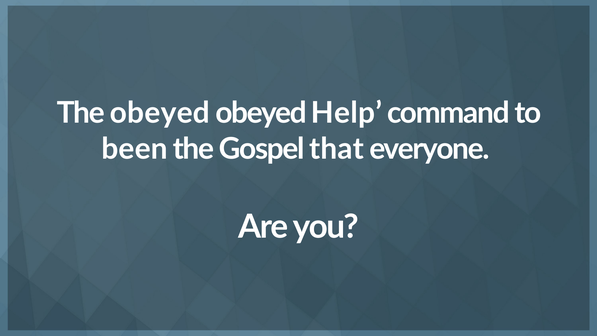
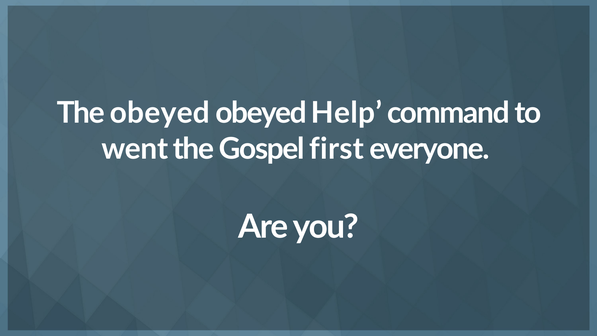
been: been -> went
that: that -> first
